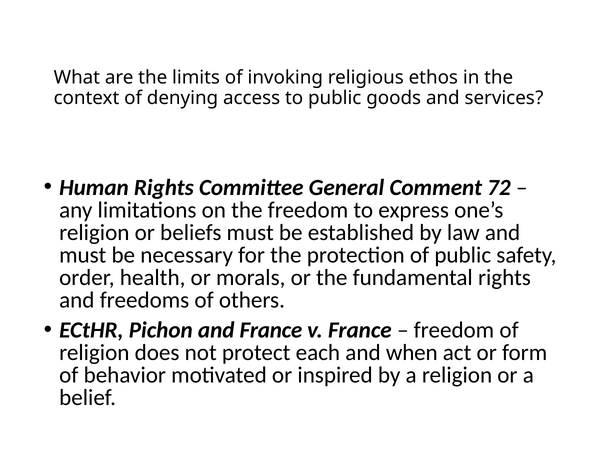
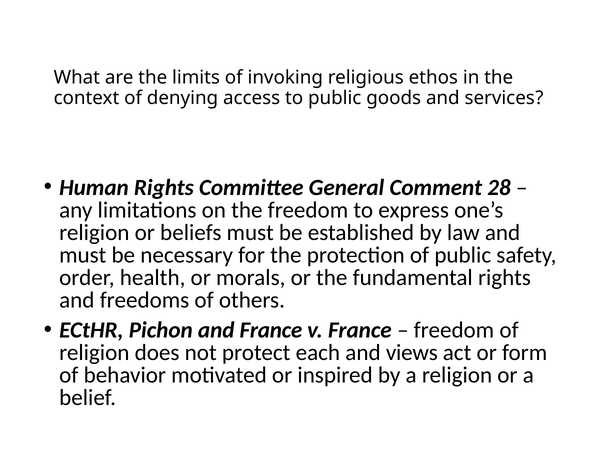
72: 72 -> 28
when: when -> views
